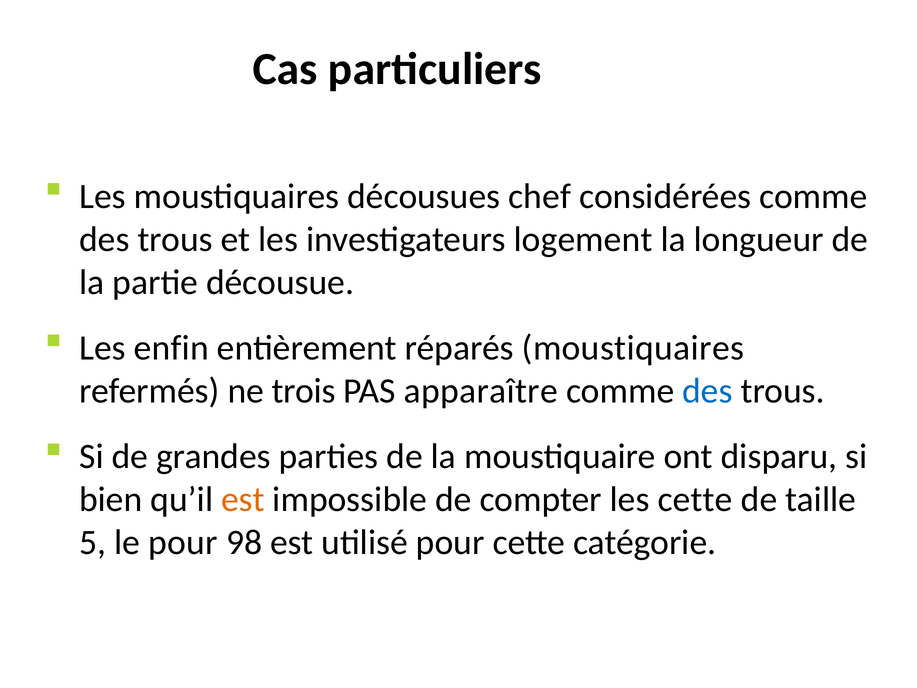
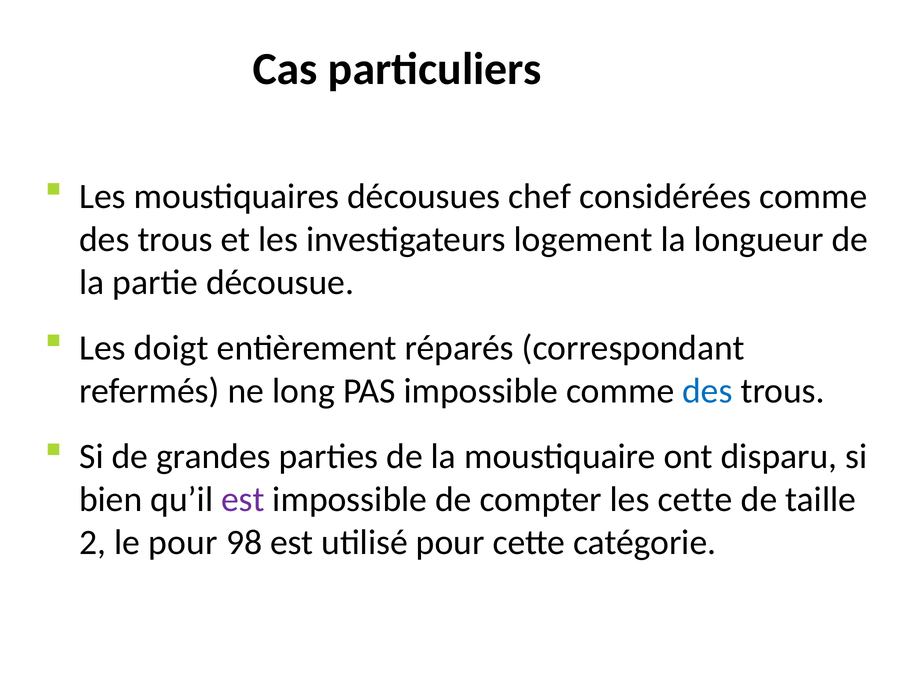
enfin: enfin -> doigt
réparés moustiquaires: moustiquaires -> correspondant
trois: trois -> long
PAS apparaître: apparaître -> impossible
est at (243, 499) colour: orange -> purple
5: 5 -> 2
